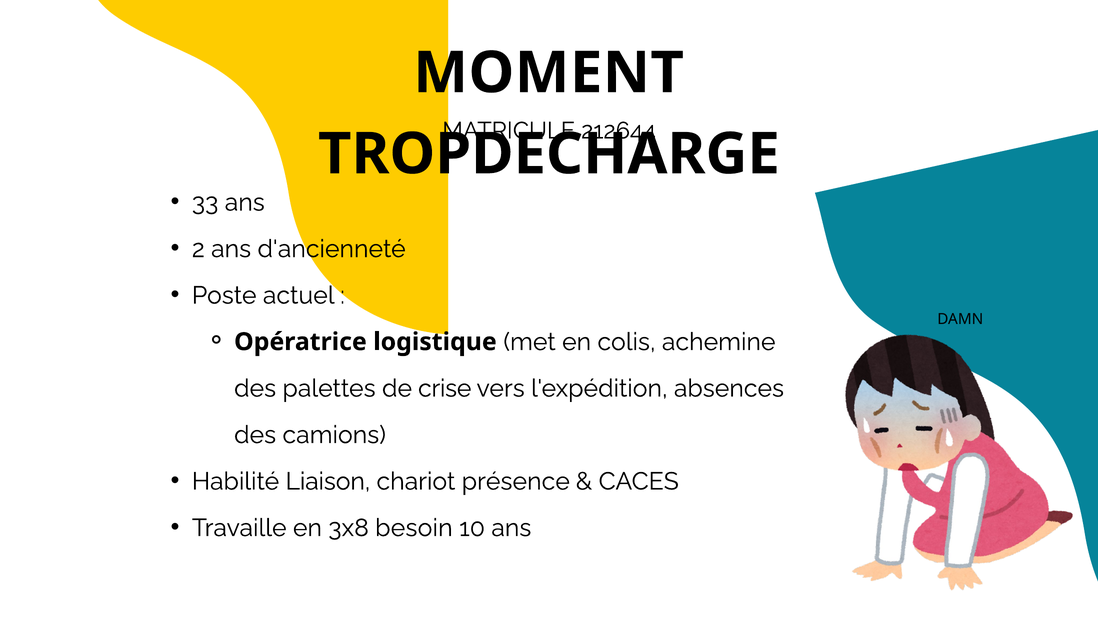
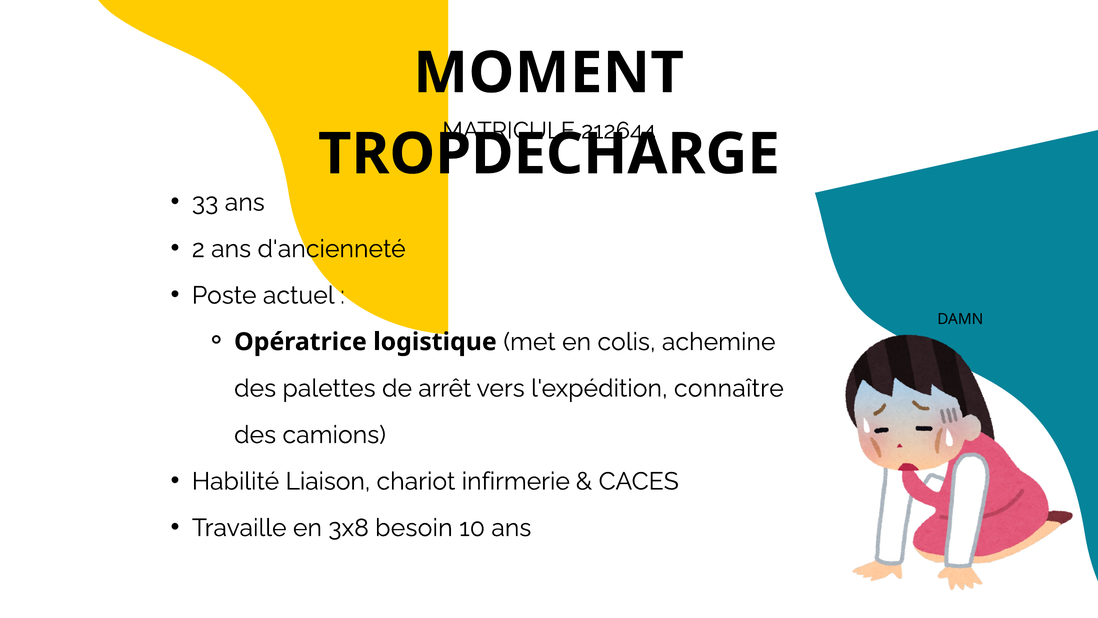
crise: crise -> arrêt
absences: absences -> connaître
présence: présence -> infirmerie
